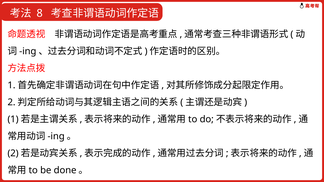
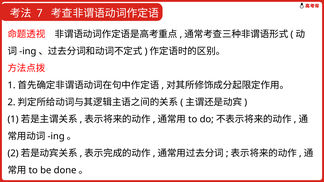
8: 8 -> 7
